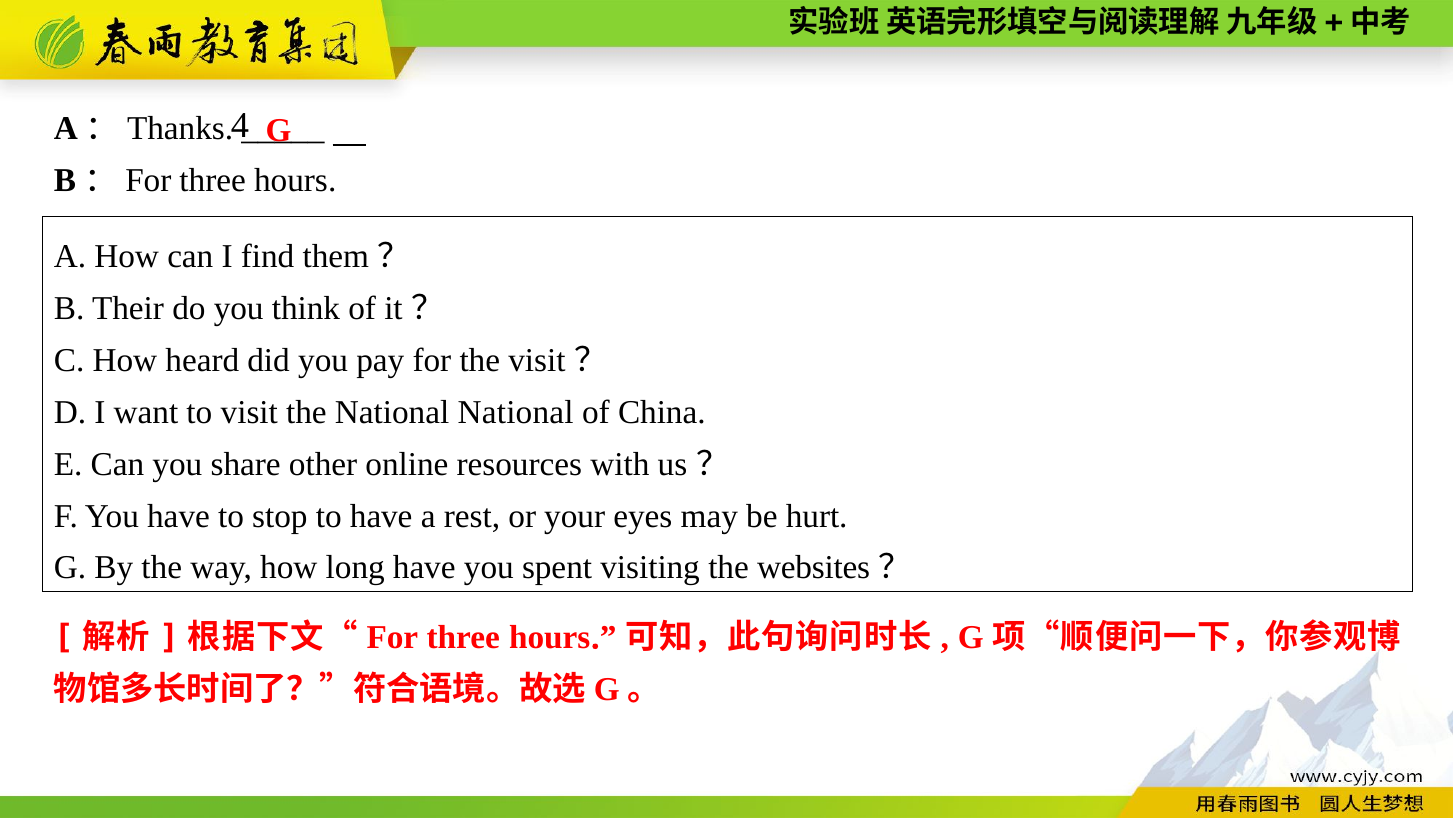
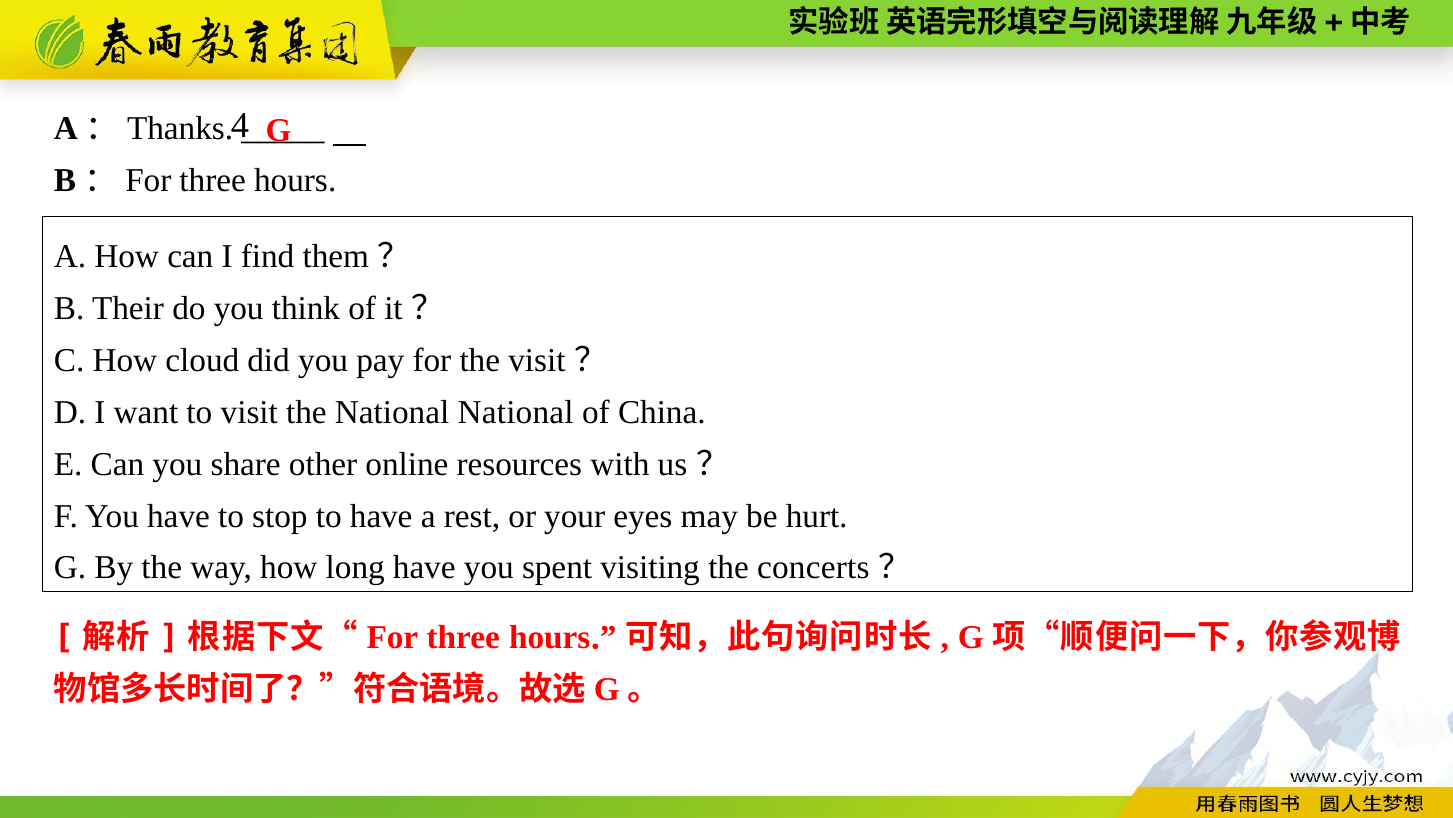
heard: heard -> cloud
websites: websites -> concerts
